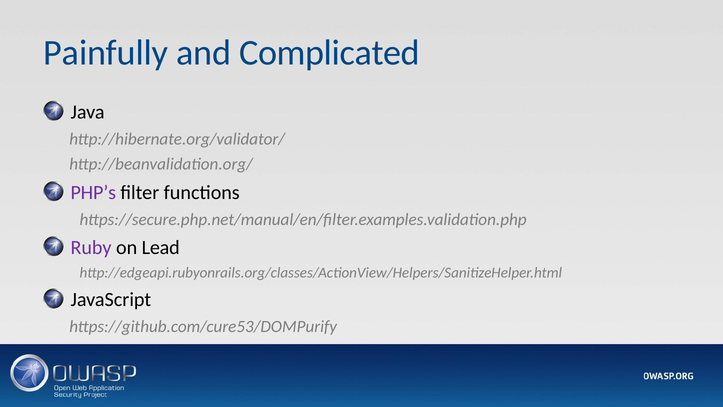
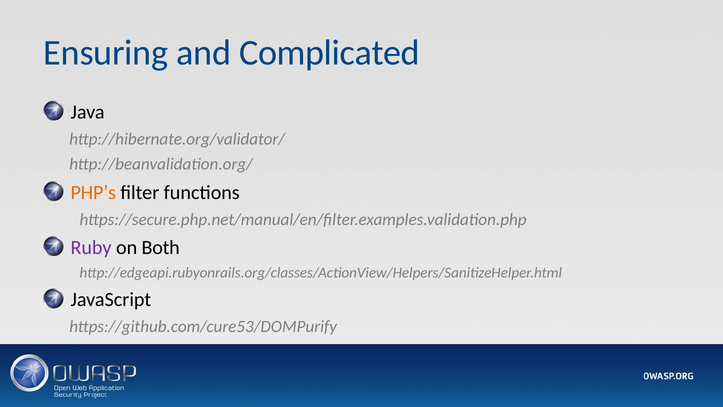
Painfully: Painfully -> Ensuring
PHP’s colour: purple -> orange
Lead: Lead -> Both
